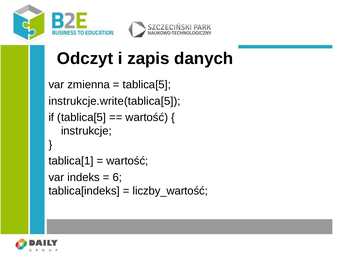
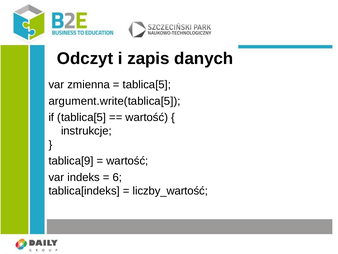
instrukcje.write(tablica[5: instrukcje.write(tablica[5 -> argument.write(tablica[5
tablica[1: tablica[1 -> tablica[9
